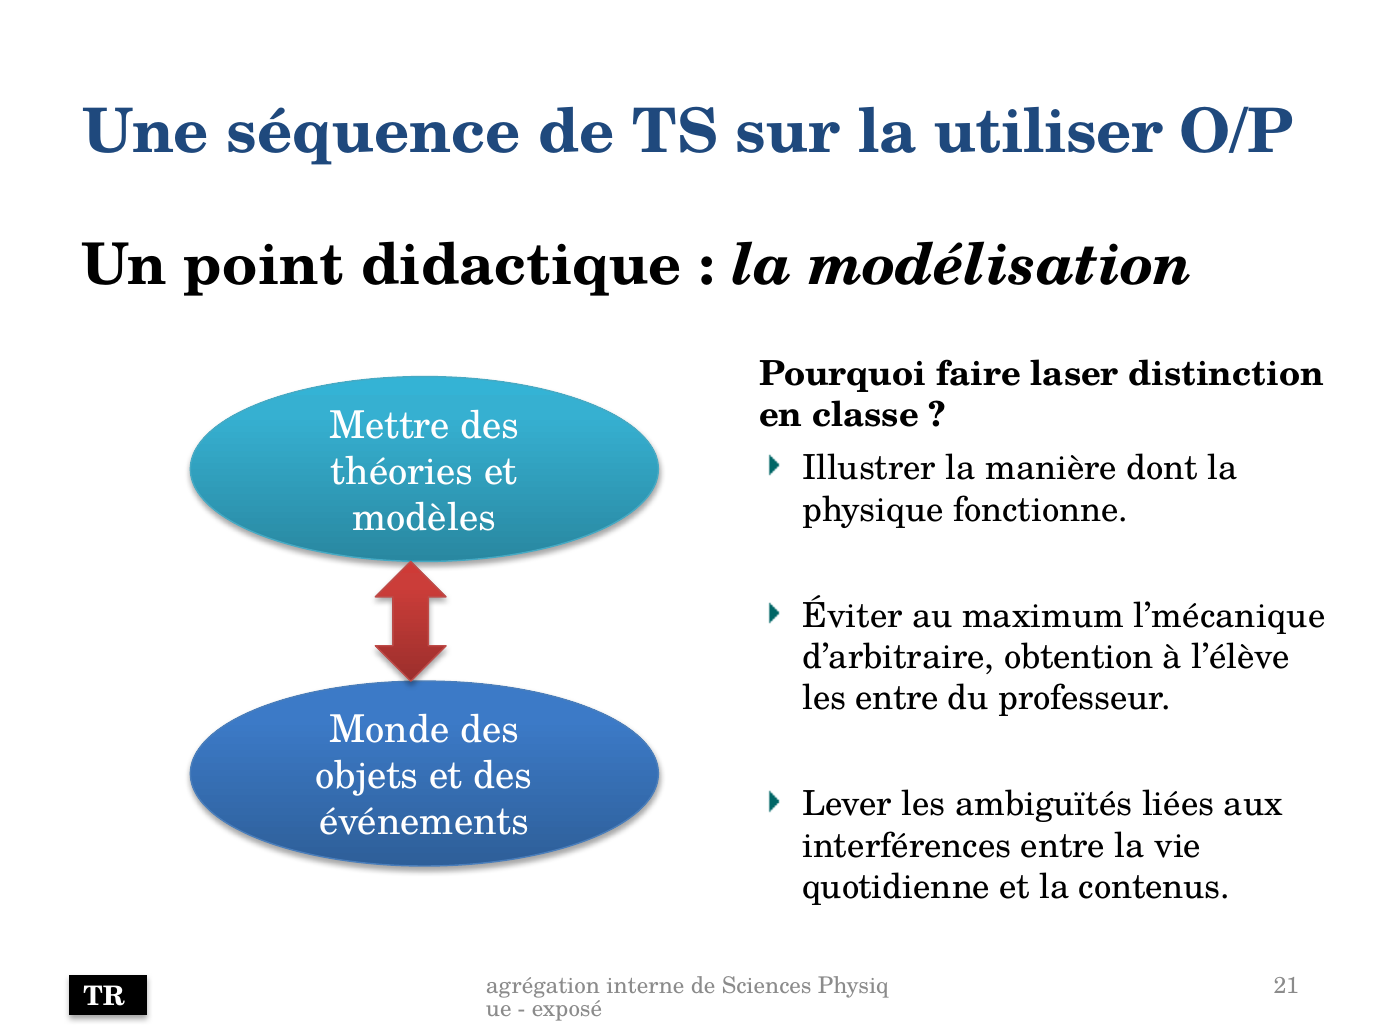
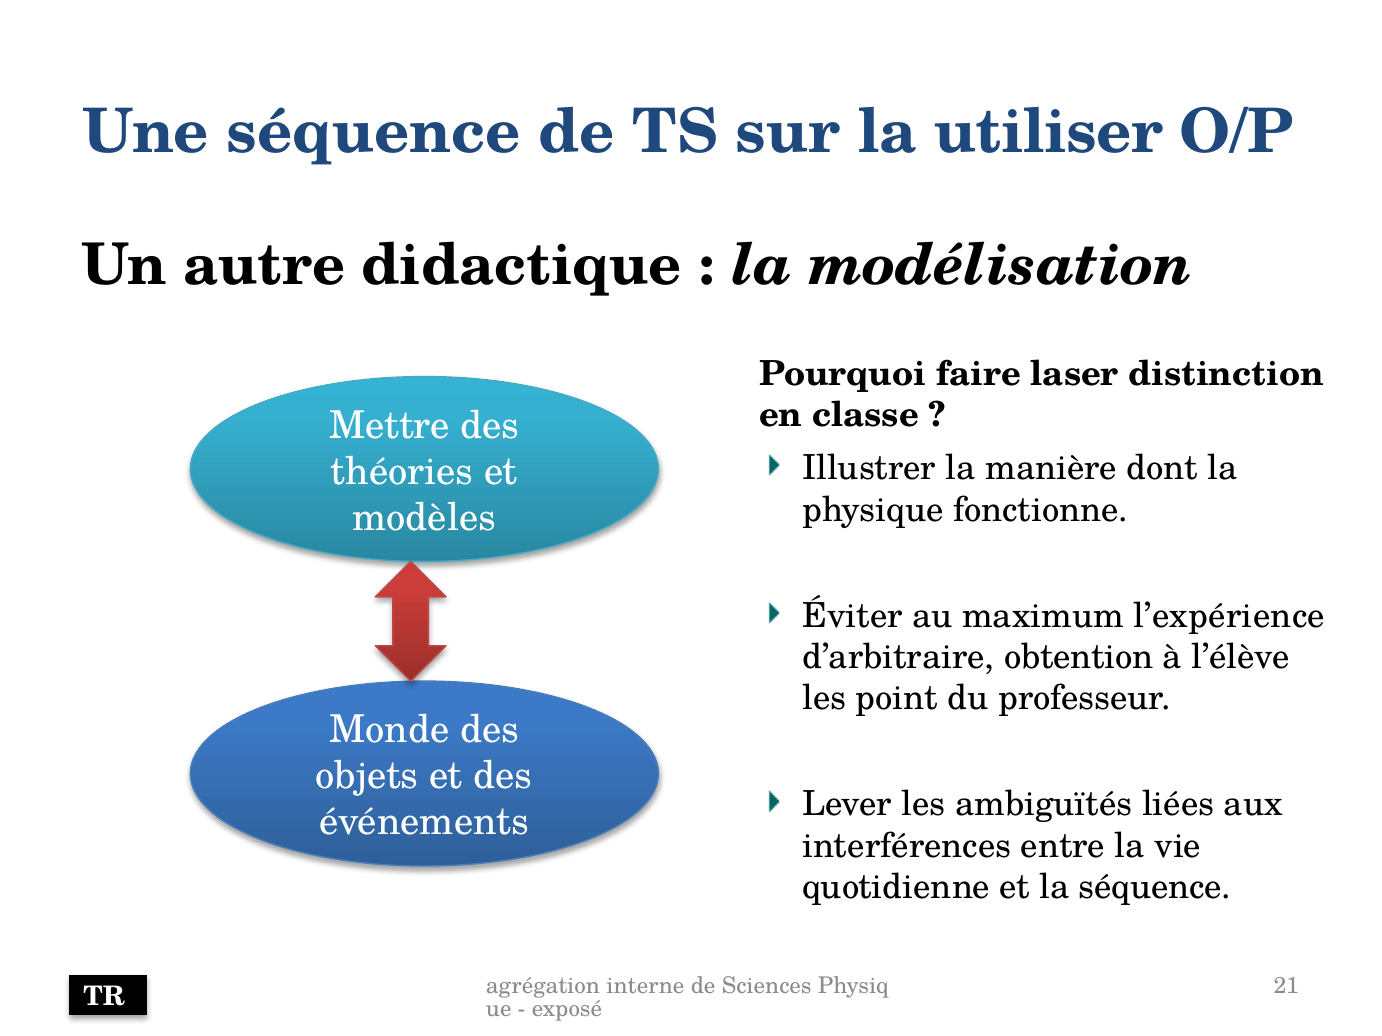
point: point -> autre
l’mécanique: l’mécanique -> l’expérience
les entre: entre -> point
la contenus: contenus -> séquence
